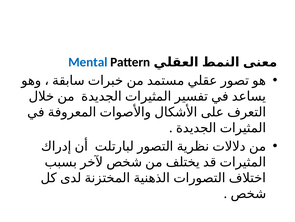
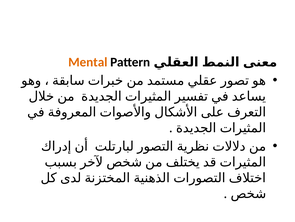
Mental colour: blue -> orange
